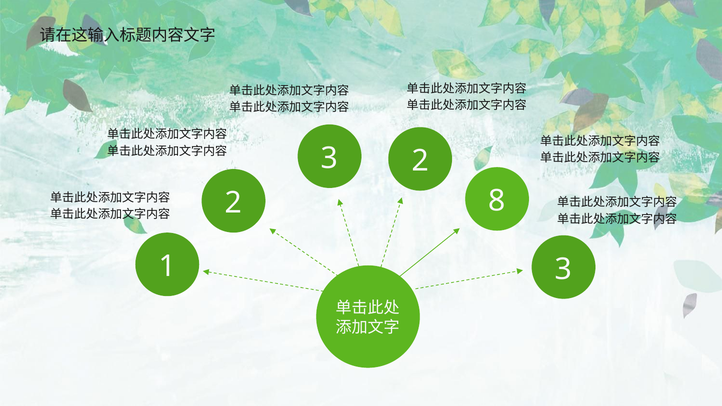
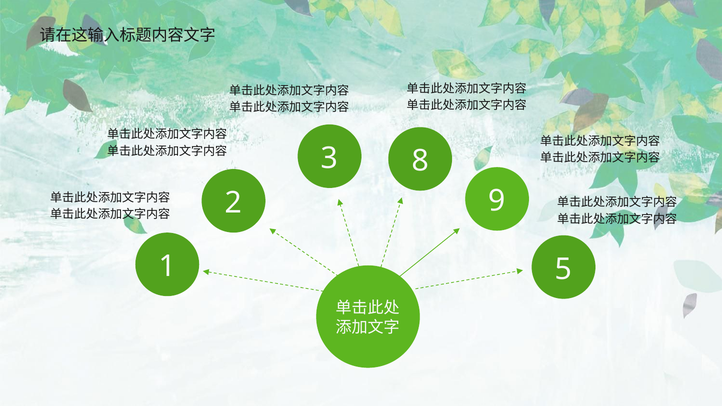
2 at (420, 161): 2 -> 8
8: 8 -> 9
1 3: 3 -> 5
